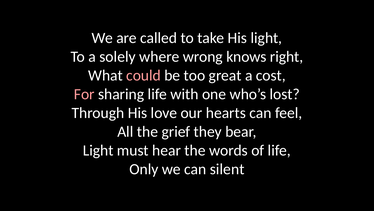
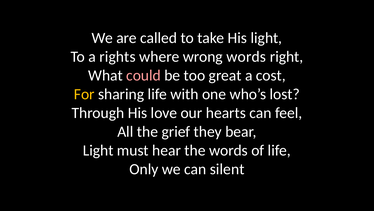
solely: solely -> rights
wrong knows: knows -> words
For colour: pink -> yellow
